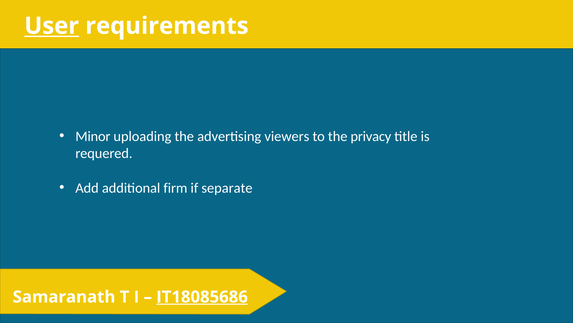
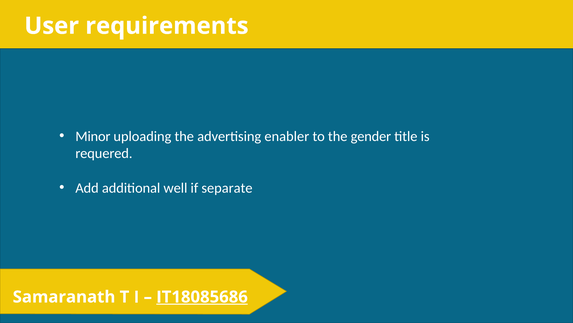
User underline: present -> none
viewers: viewers -> enabler
privacy: privacy -> gender
firm: firm -> well
